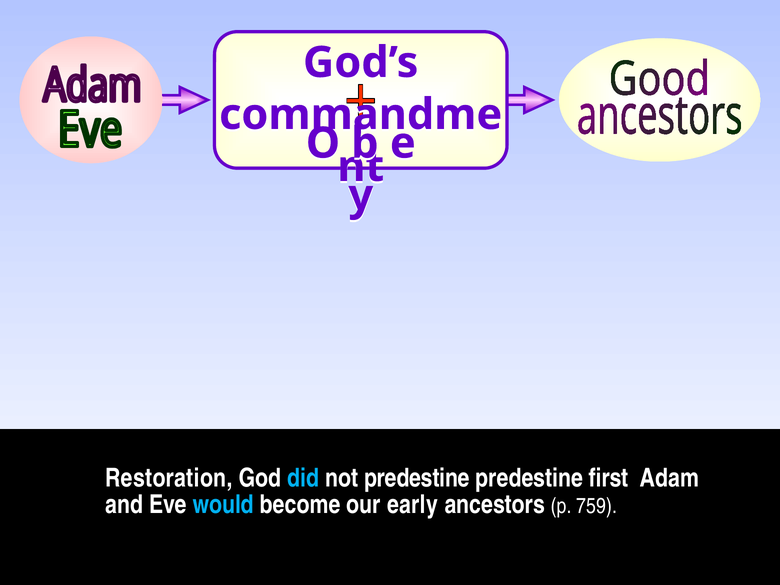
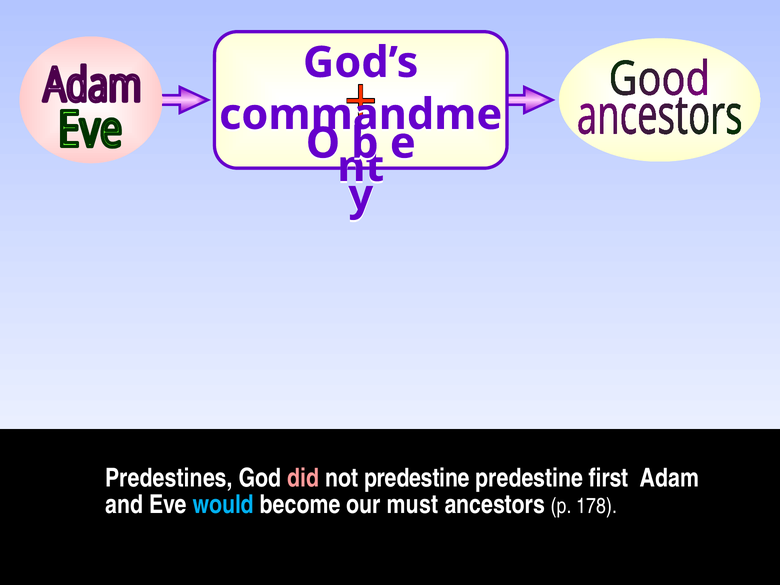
Restoration: Restoration -> Predestines
did colour: light blue -> pink
early: early -> must
759: 759 -> 178
